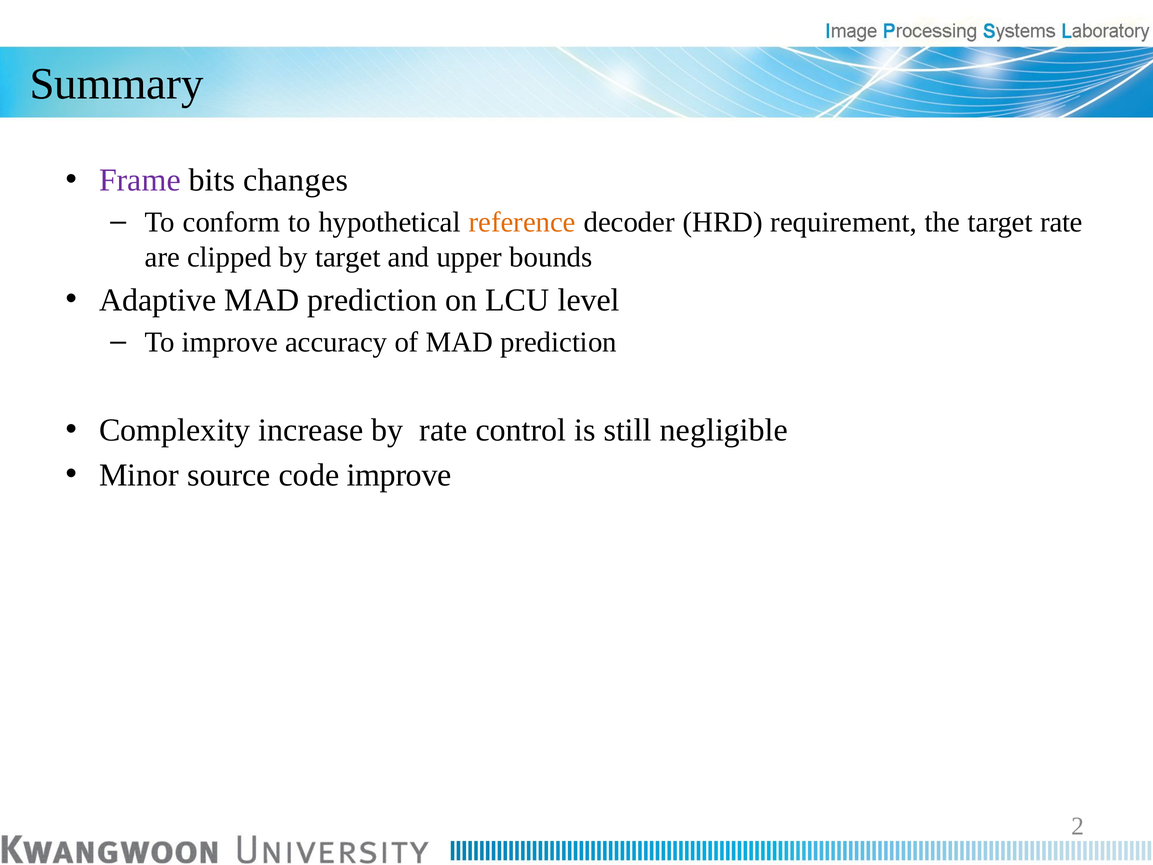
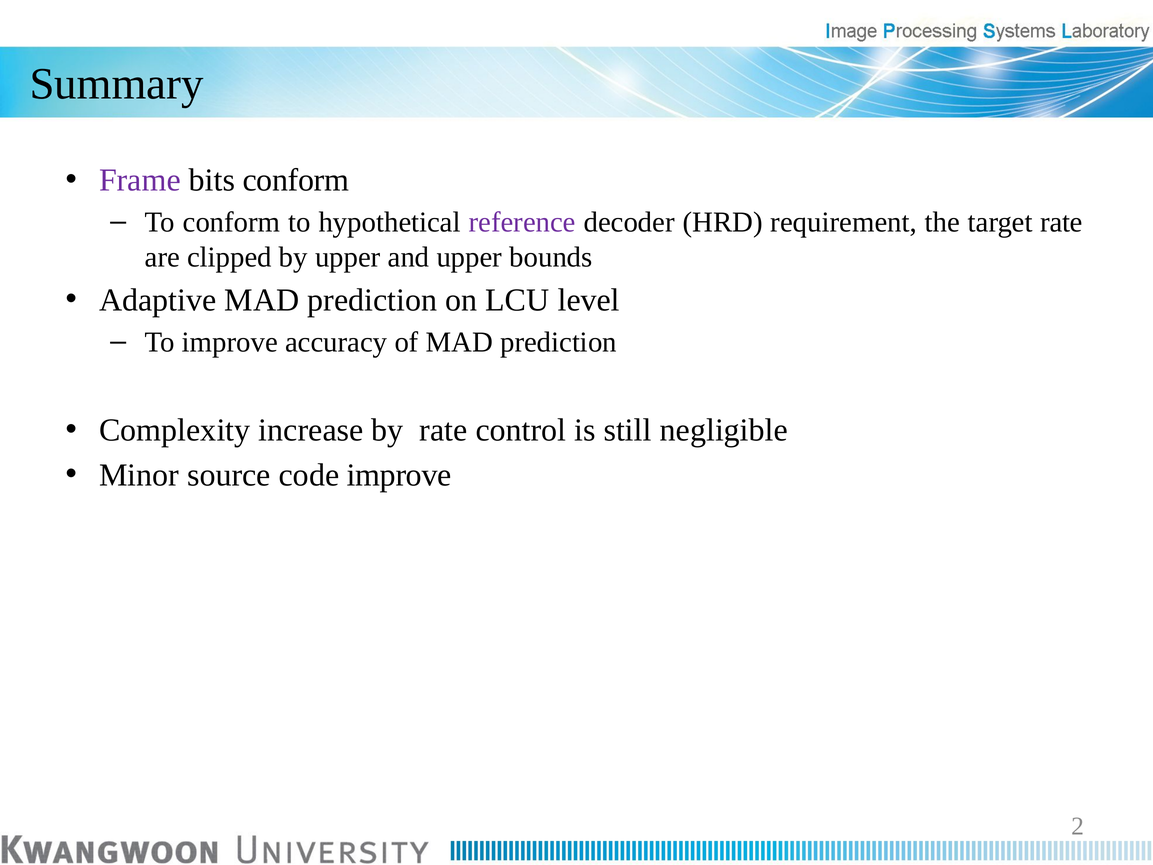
bits changes: changes -> conform
reference colour: orange -> purple
by target: target -> upper
